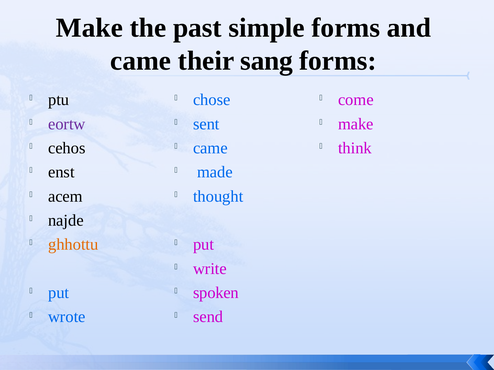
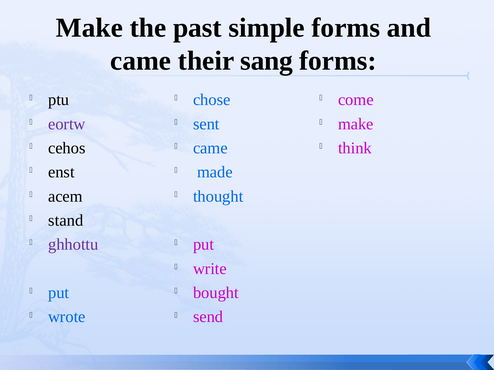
najde: najde -> stand
ghhottu colour: orange -> purple
spoken: spoken -> bought
